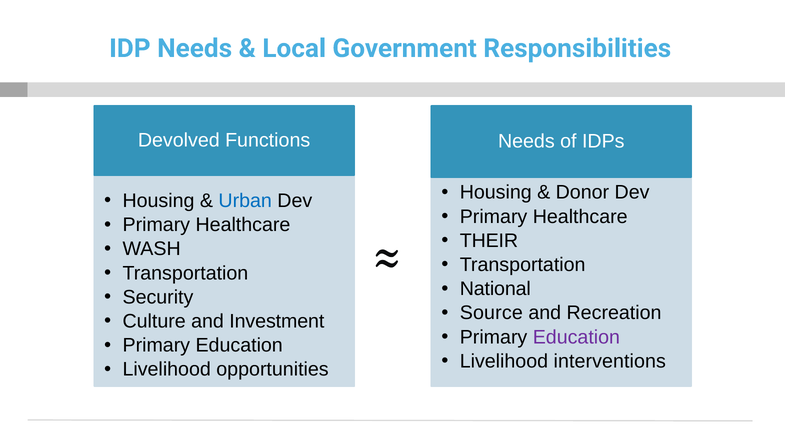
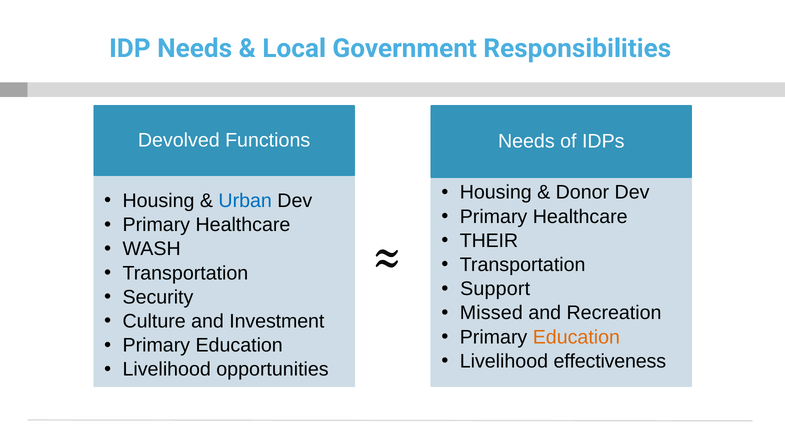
National: National -> Support
Source: Source -> Missed
Education at (576, 337) colour: purple -> orange
interventions: interventions -> effectiveness
